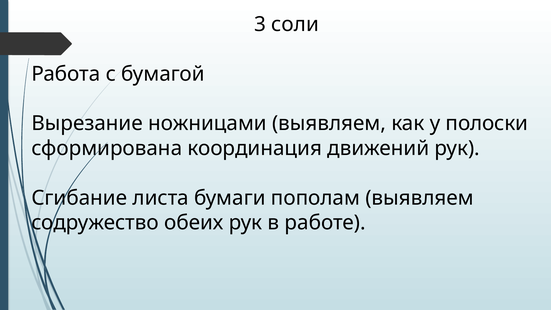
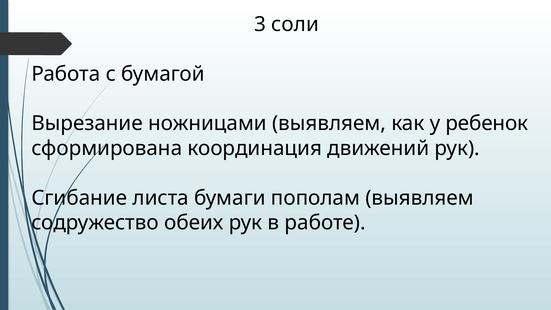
полоски: полоски -> ребенок
